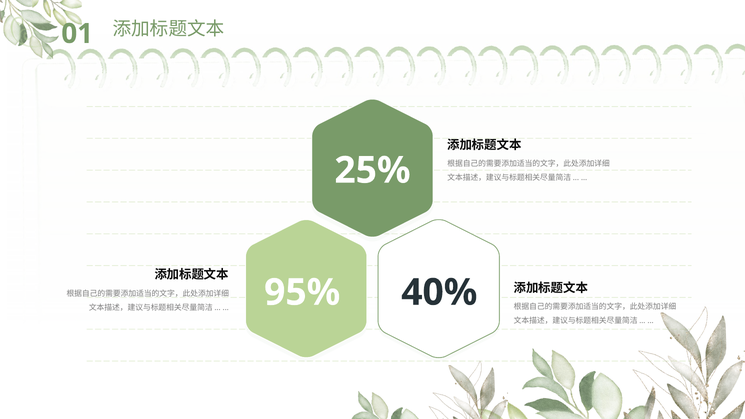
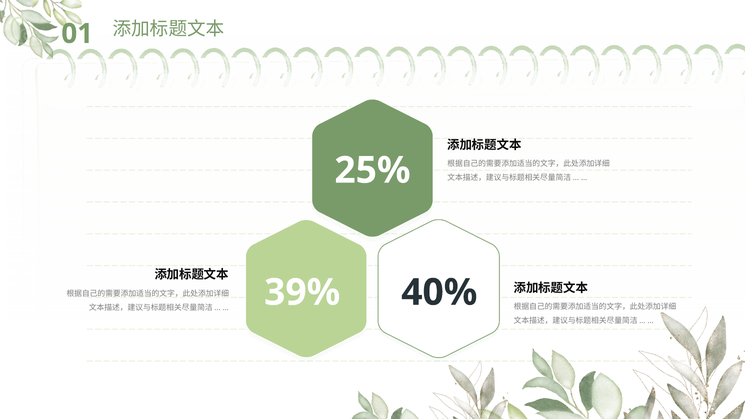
95%: 95% -> 39%
